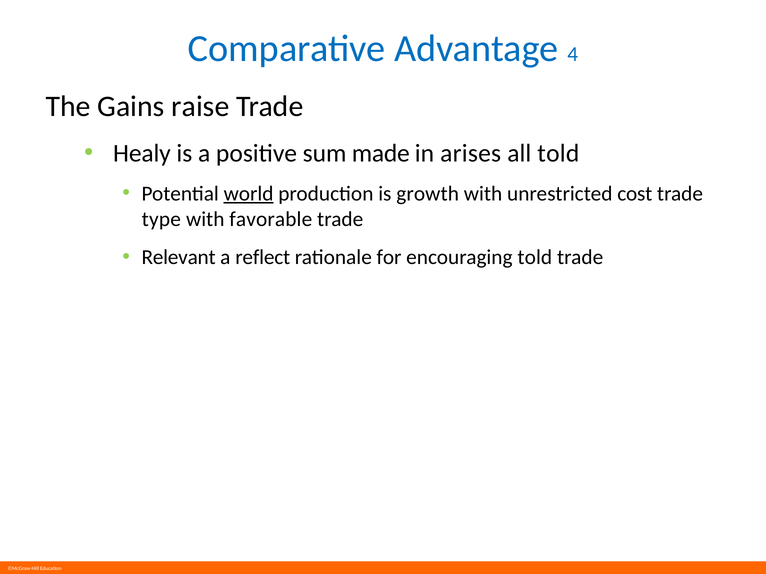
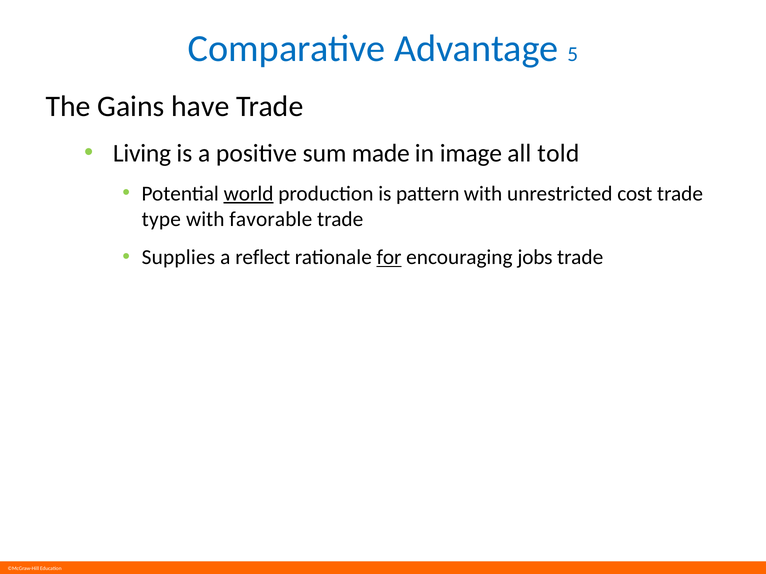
4: 4 -> 5
raise: raise -> have
Healy: Healy -> Living
arises: arises -> image
growth: growth -> pattern
Relevant: Relevant -> Supplies
for underline: none -> present
encouraging told: told -> jobs
